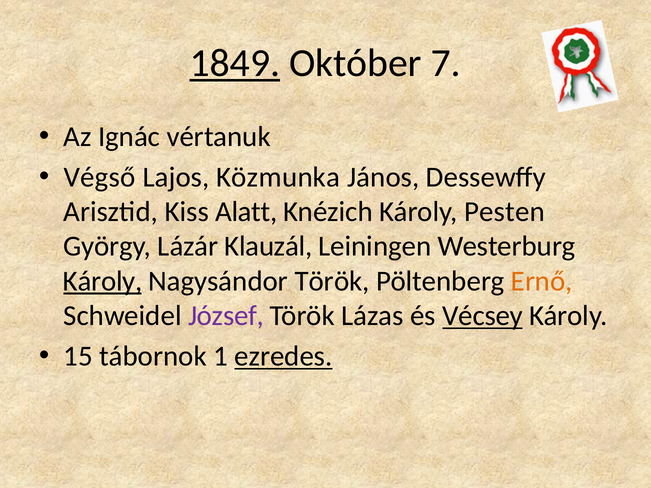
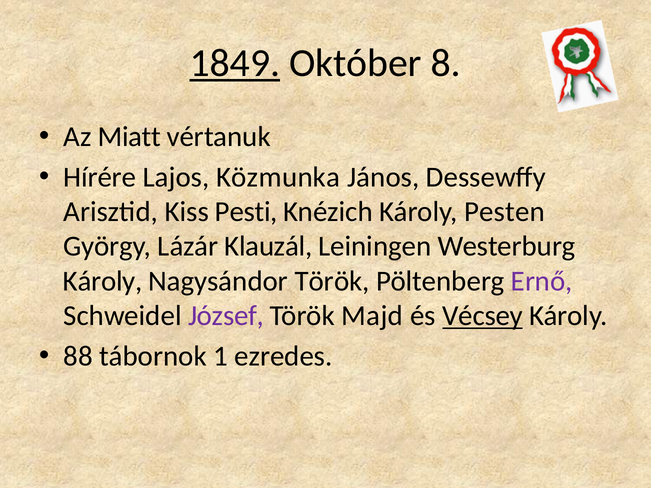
7: 7 -> 8
Ignác: Ignác -> Miatt
Végső: Végső -> Hírére
Alatt: Alatt -> Pesti
Károly at (103, 281) underline: present -> none
Ernő colour: orange -> purple
Lázas: Lázas -> Majd
15: 15 -> 88
ezredes underline: present -> none
